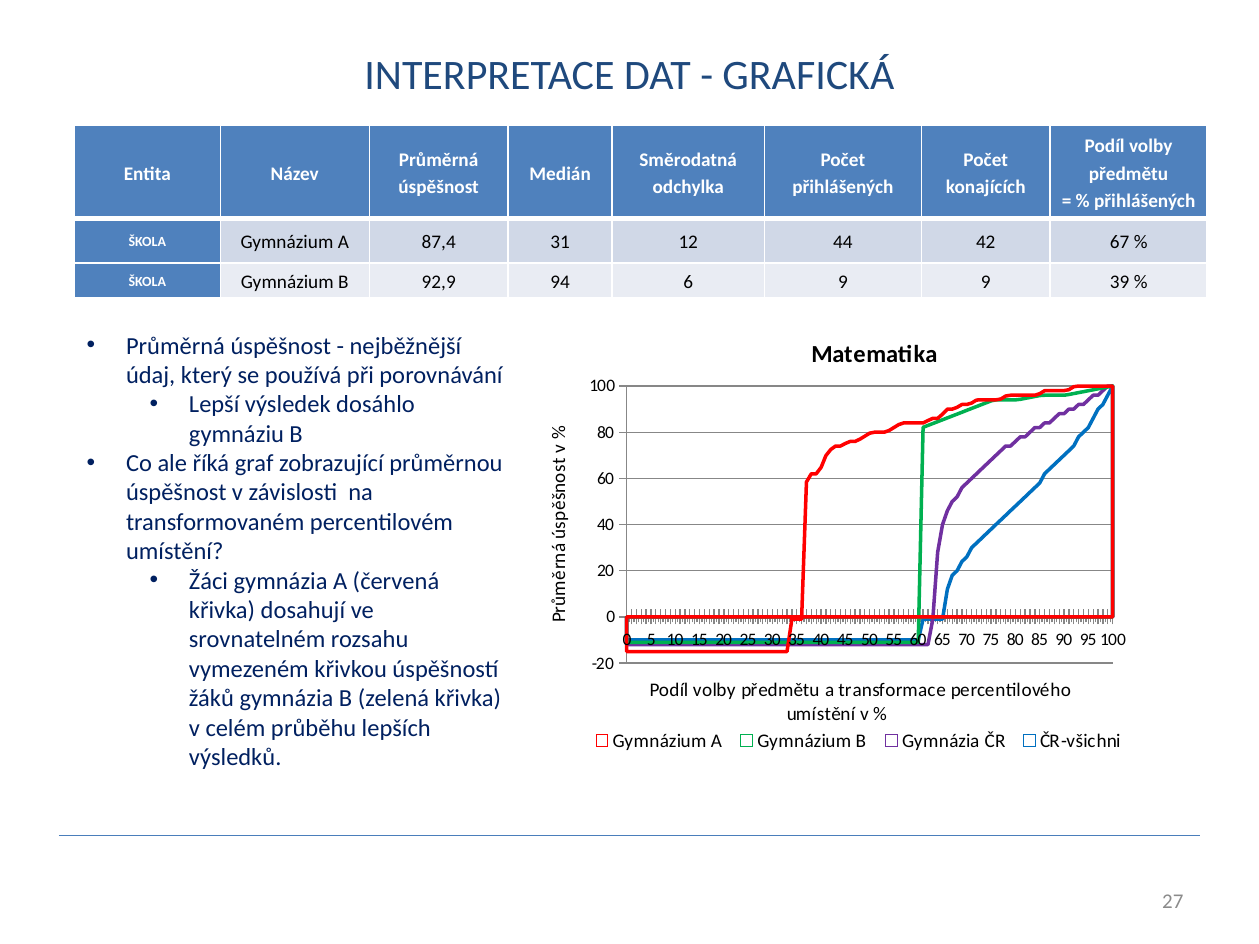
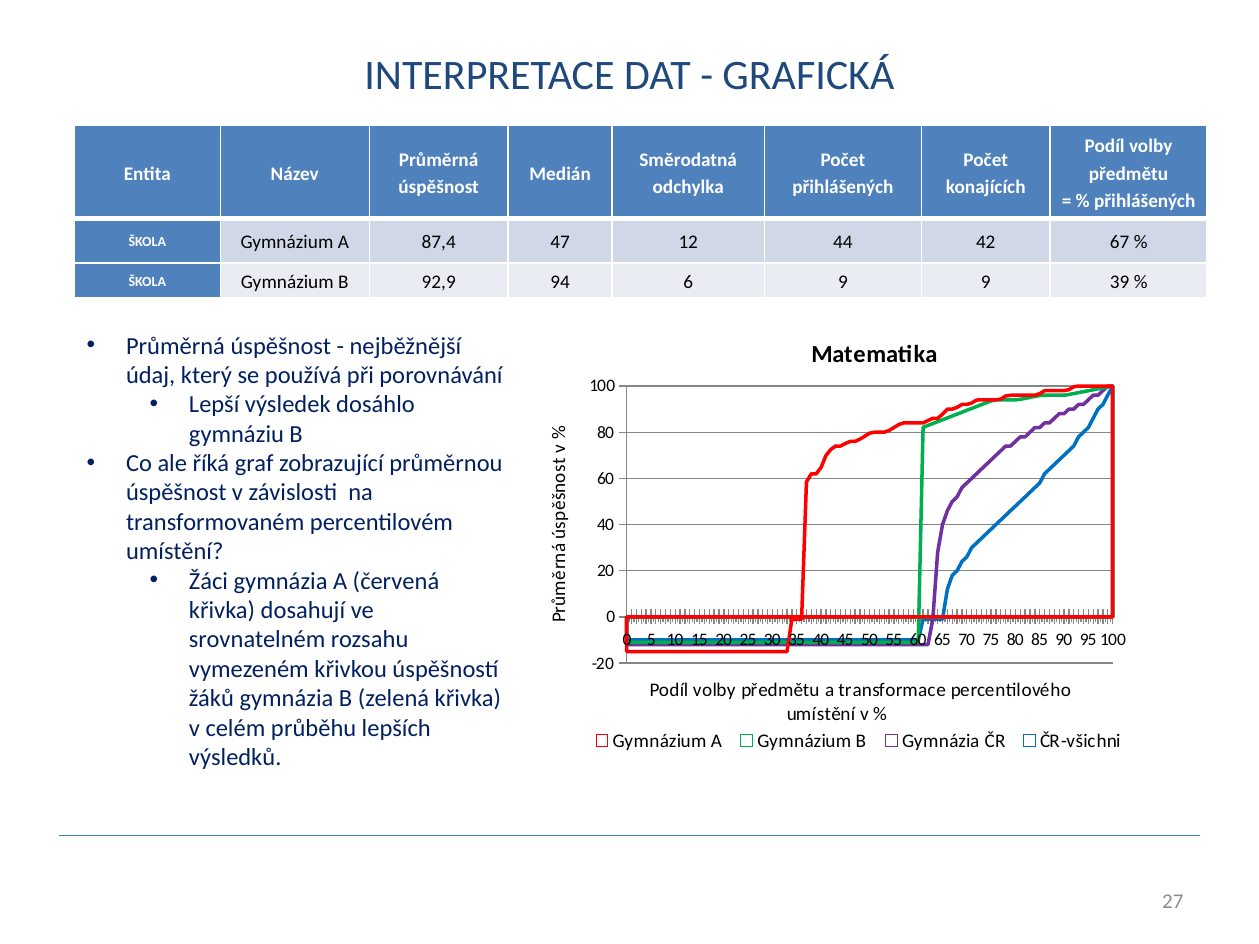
31: 31 -> 47
